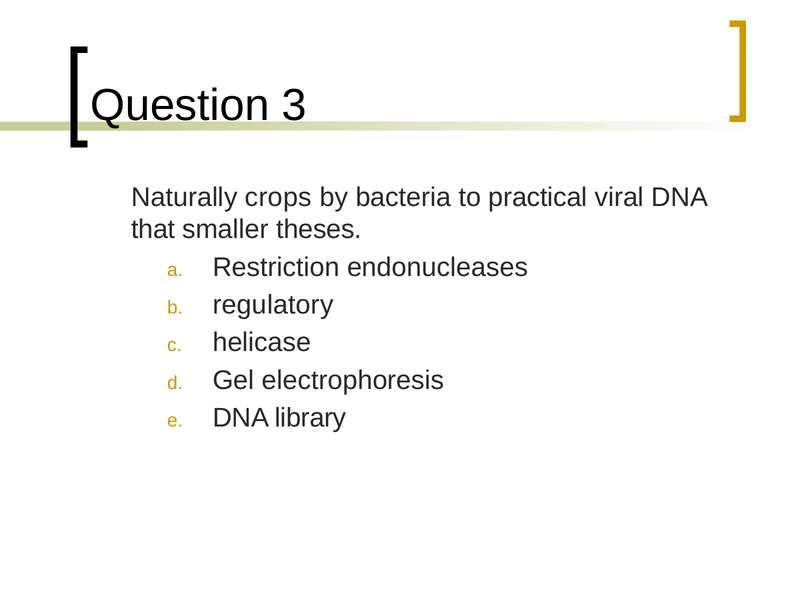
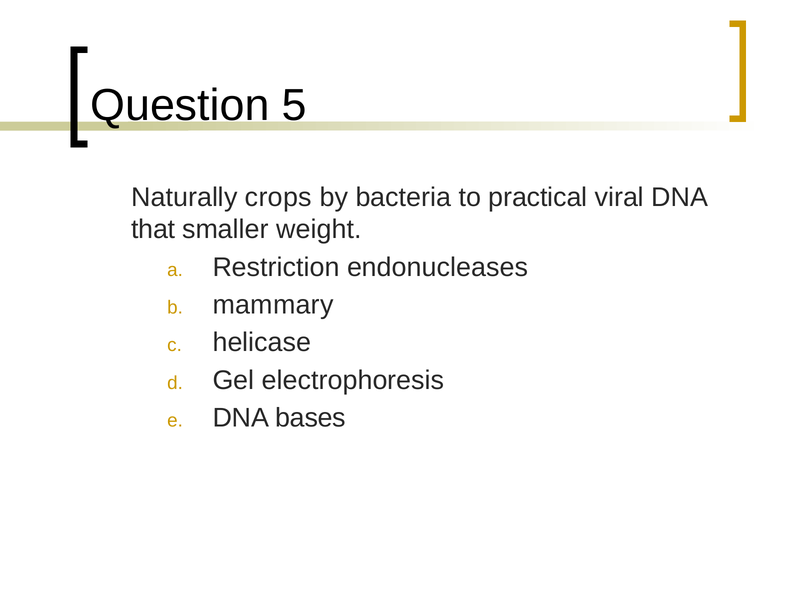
3: 3 -> 5
theses: theses -> weight
regulatory: regulatory -> mammary
library: library -> bases
